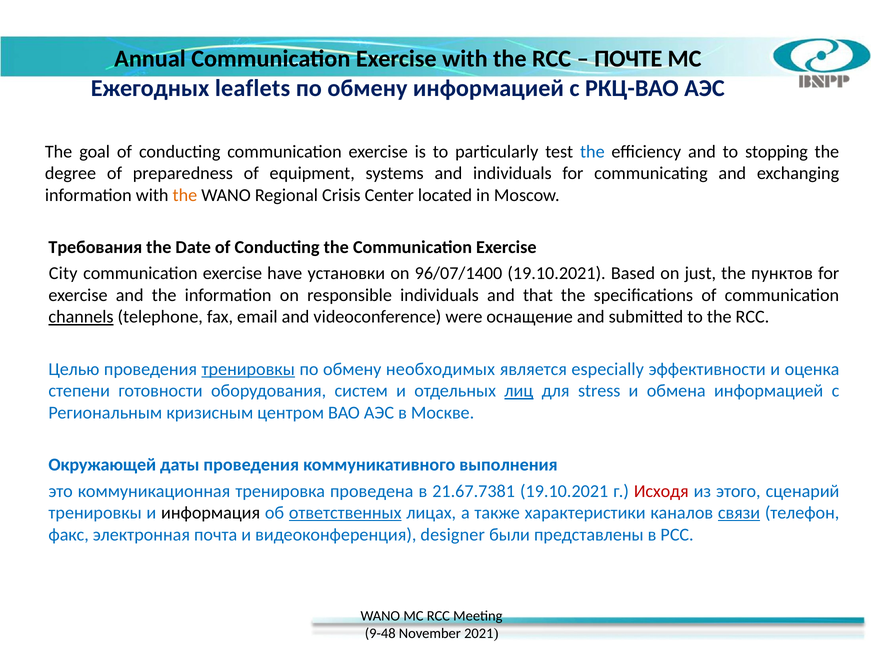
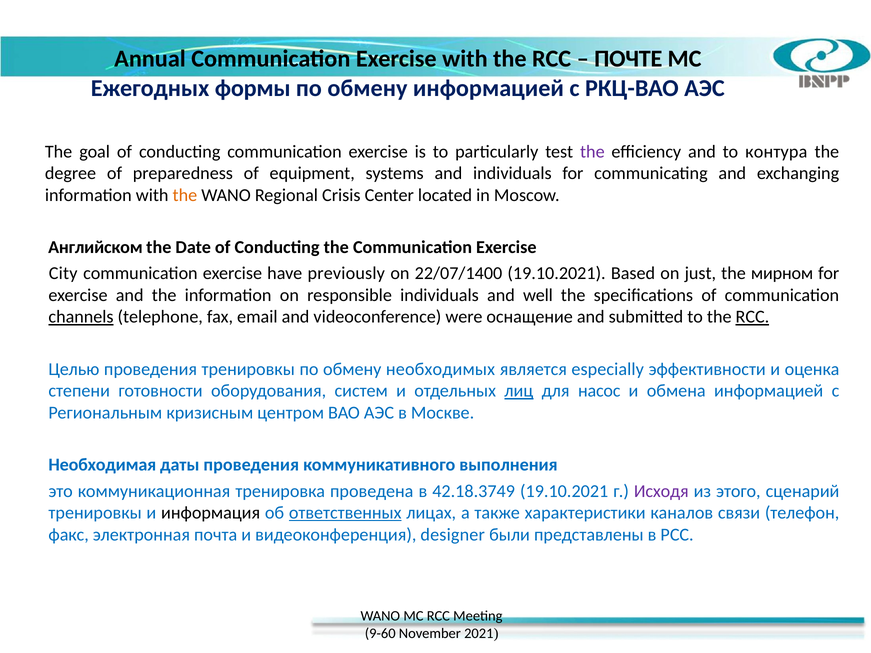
leaflets: leaflets -> формы
the at (592, 152) colour: blue -> purple
stopping: stopping -> контура
Требования: Требования -> Английском
установки: установки -> previously
96/07/1400: 96/07/1400 -> 22/07/1400
пунктов: пунктов -> мирном
that: that -> well
RCC at (752, 317) underline: none -> present
тренировкы at (248, 369) underline: present -> none
stress: stress -> насос
Окружающей: Окружающей -> Необходимая
21.67.7381: 21.67.7381 -> 42.18.3749
Исходя colour: red -> purple
связи underline: present -> none
9-48: 9-48 -> 9-60
